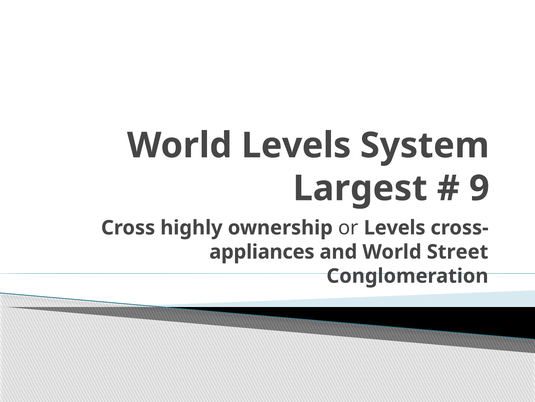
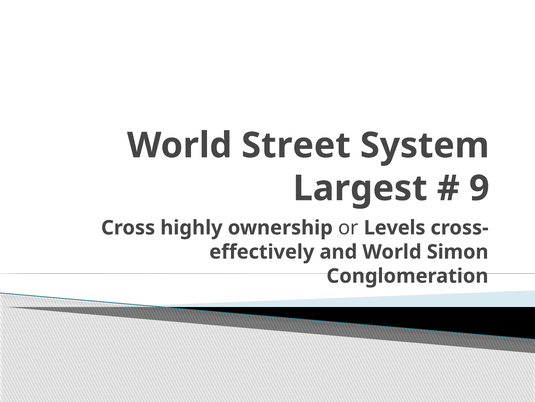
World Levels: Levels -> Street
appliances: appliances -> effectively
Street: Street -> Simon
